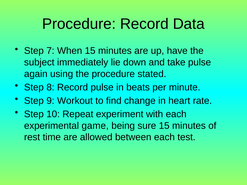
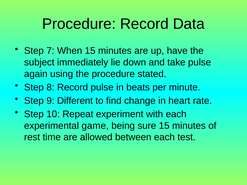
Workout: Workout -> Different
